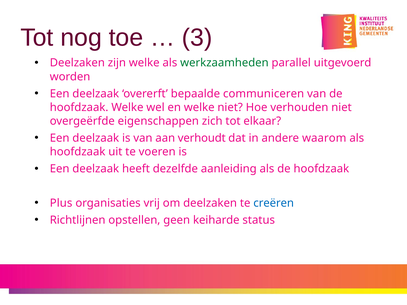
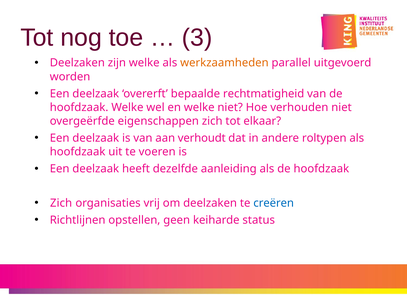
werkzaamheden colour: green -> orange
communiceren: communiceren -> rechtmatigheid
waarom: waarom -> roltypen
Plus at (61, 203): Plus -> Zich
